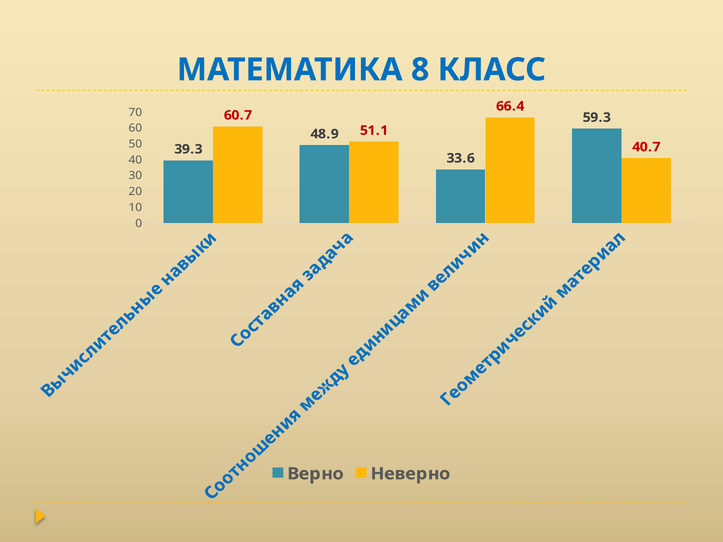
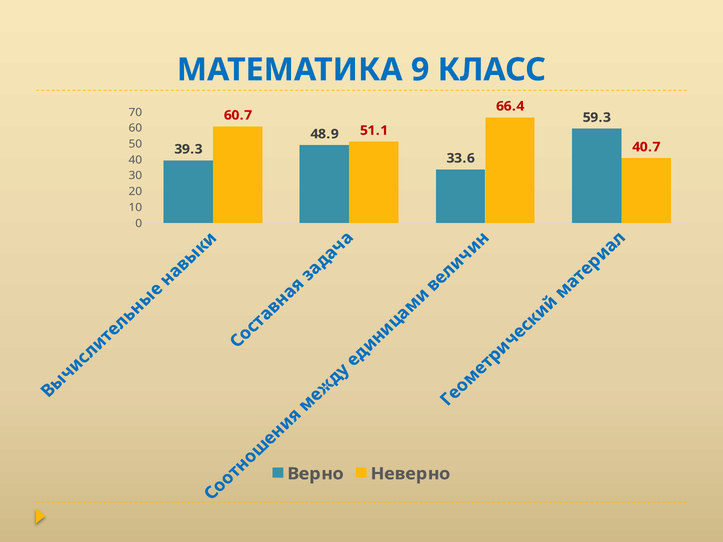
8: 8 -> 9
